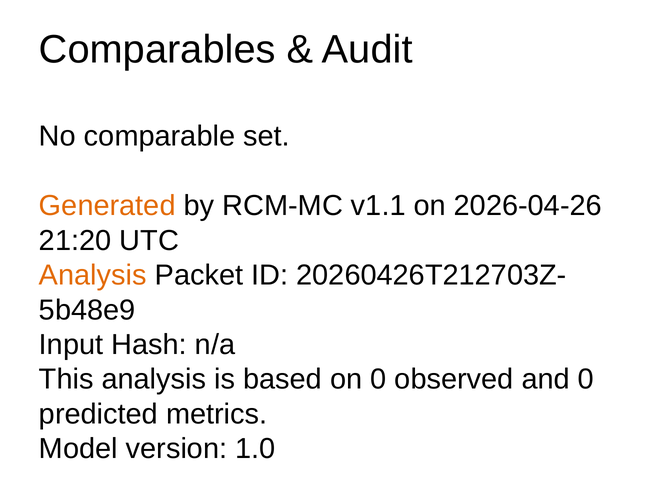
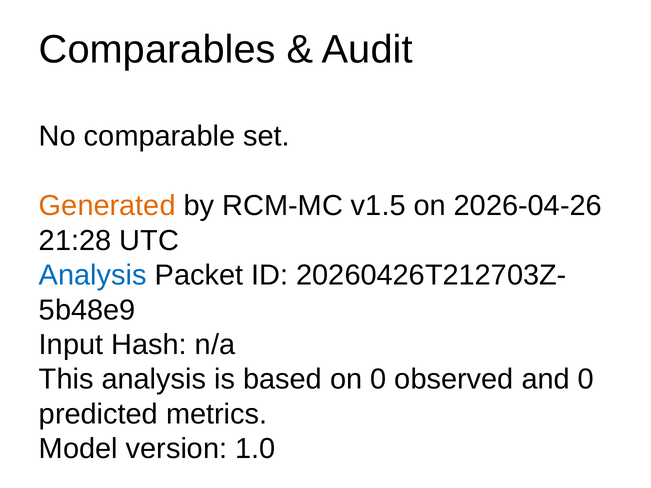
v1.1: v1.1 -> v1.5
21:20: 21:20 -> 21:28
Analysis at (93, 275) colour: orange -> blue
